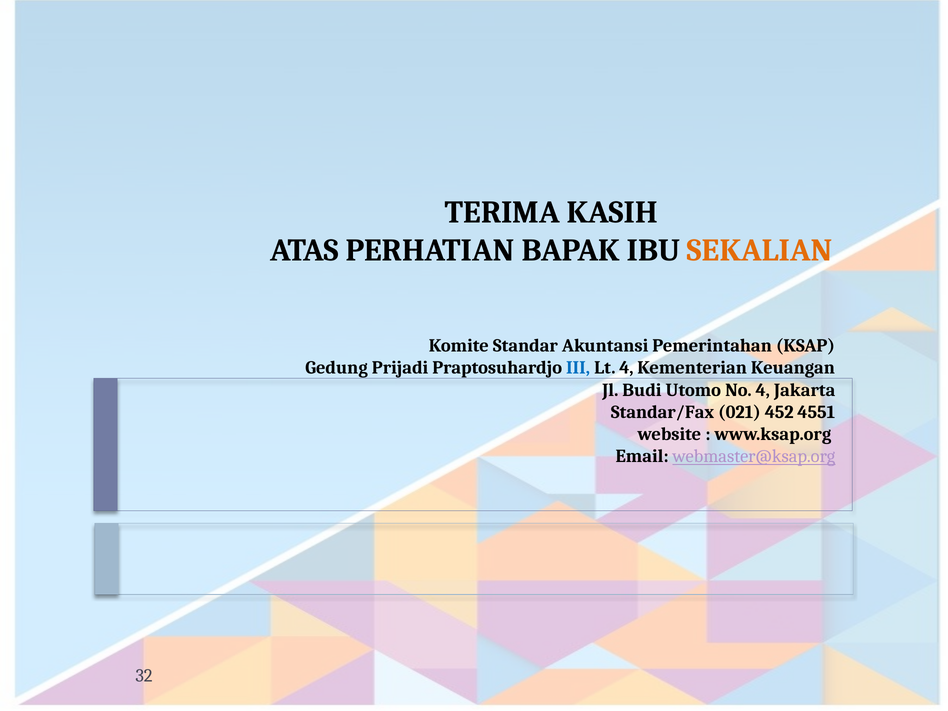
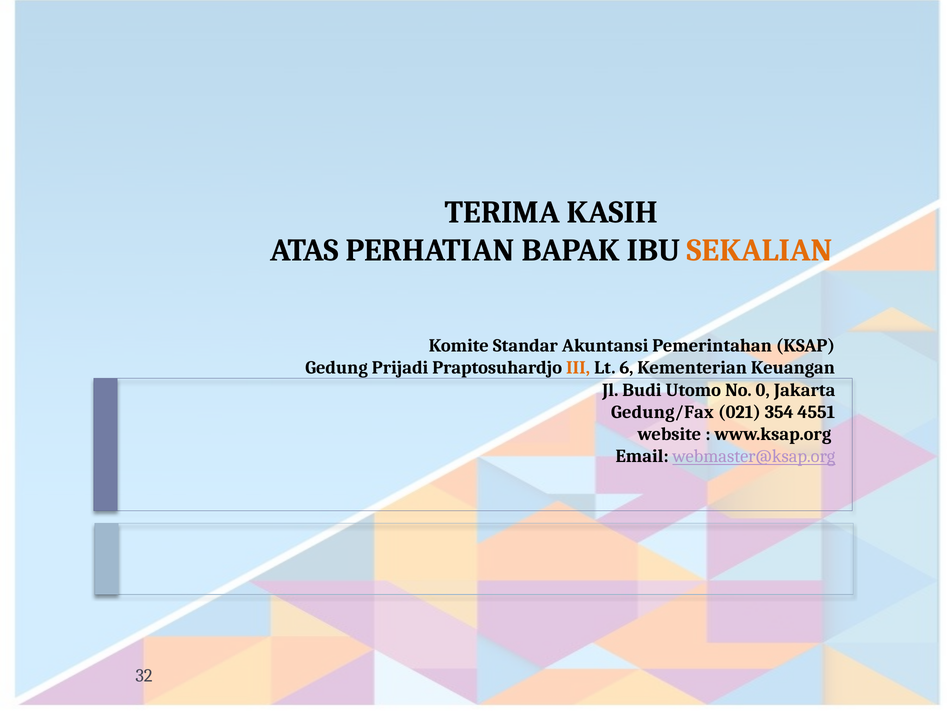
III colour: blue -> orange
Lt 4: 4 -> 6
No 4: 4 -> 0
Standar/Fax: Standar/Fax -> Gedung/Fax
452: 452 -> 354
